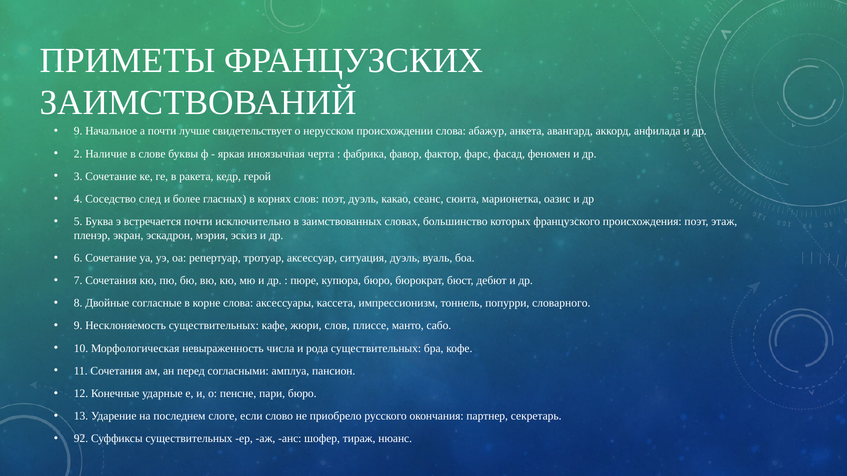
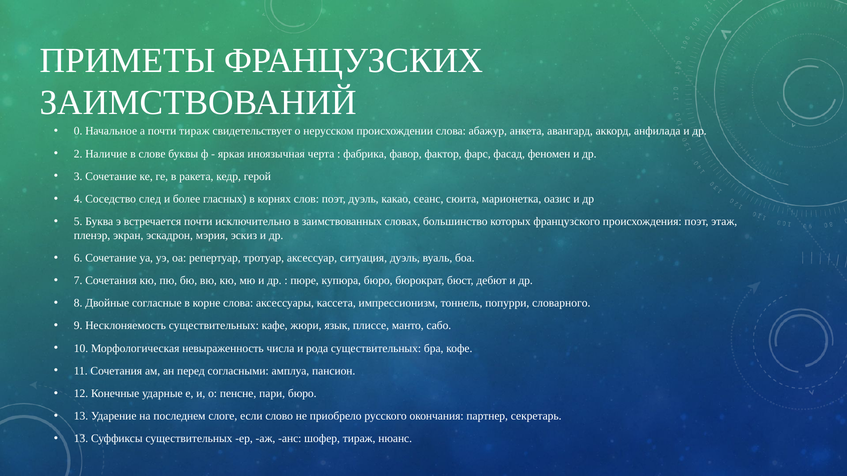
9 at (78, 131): 9 -> 0
почти лучше: лучше -> тираж
жюри слов: слов -> язык
92 at (81, 439): 92 -> 13
